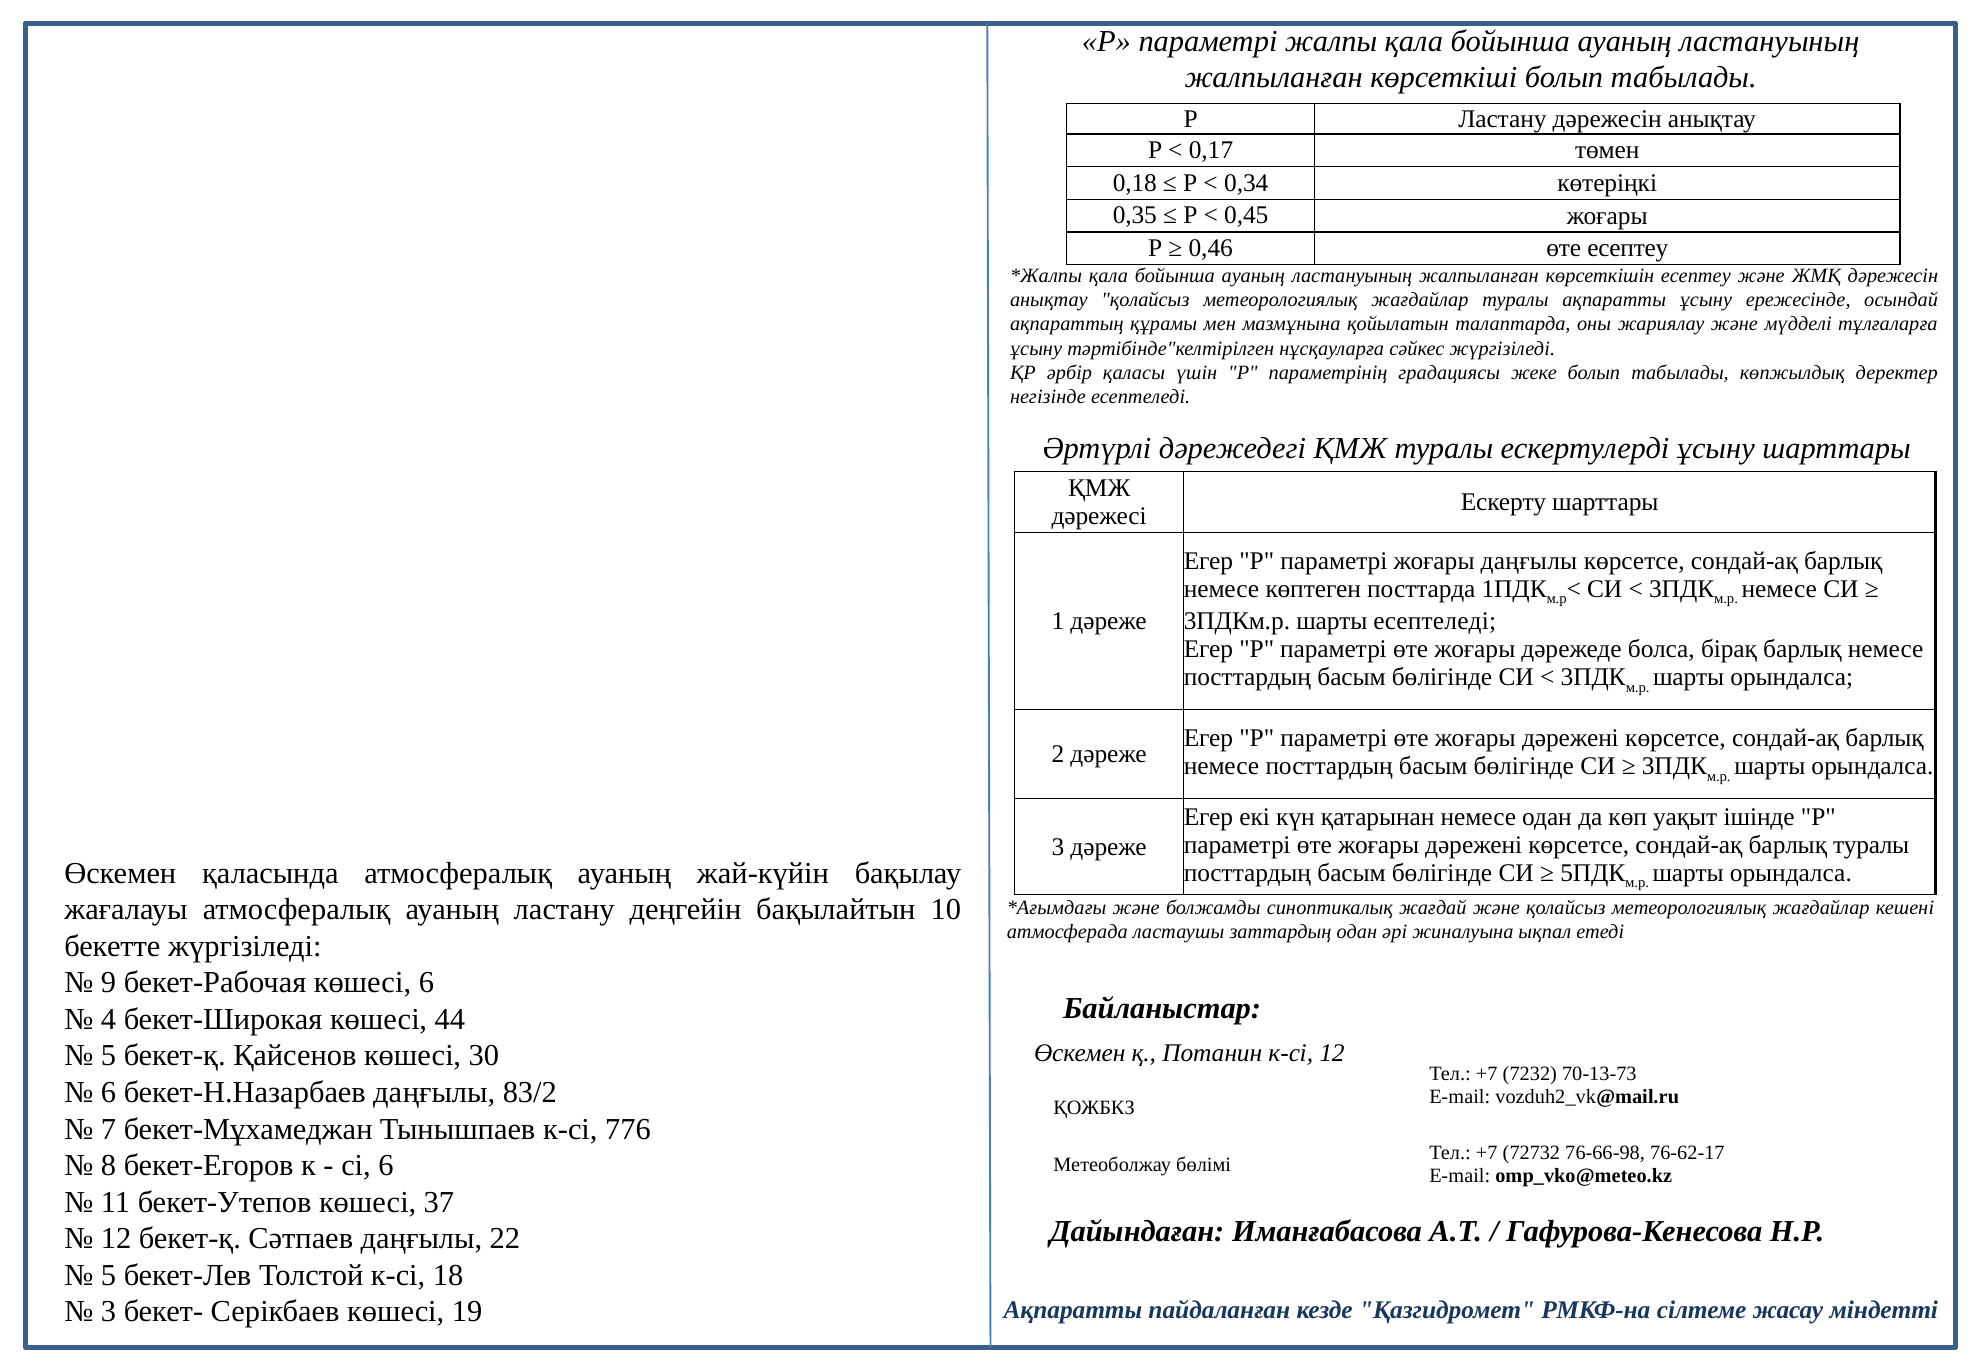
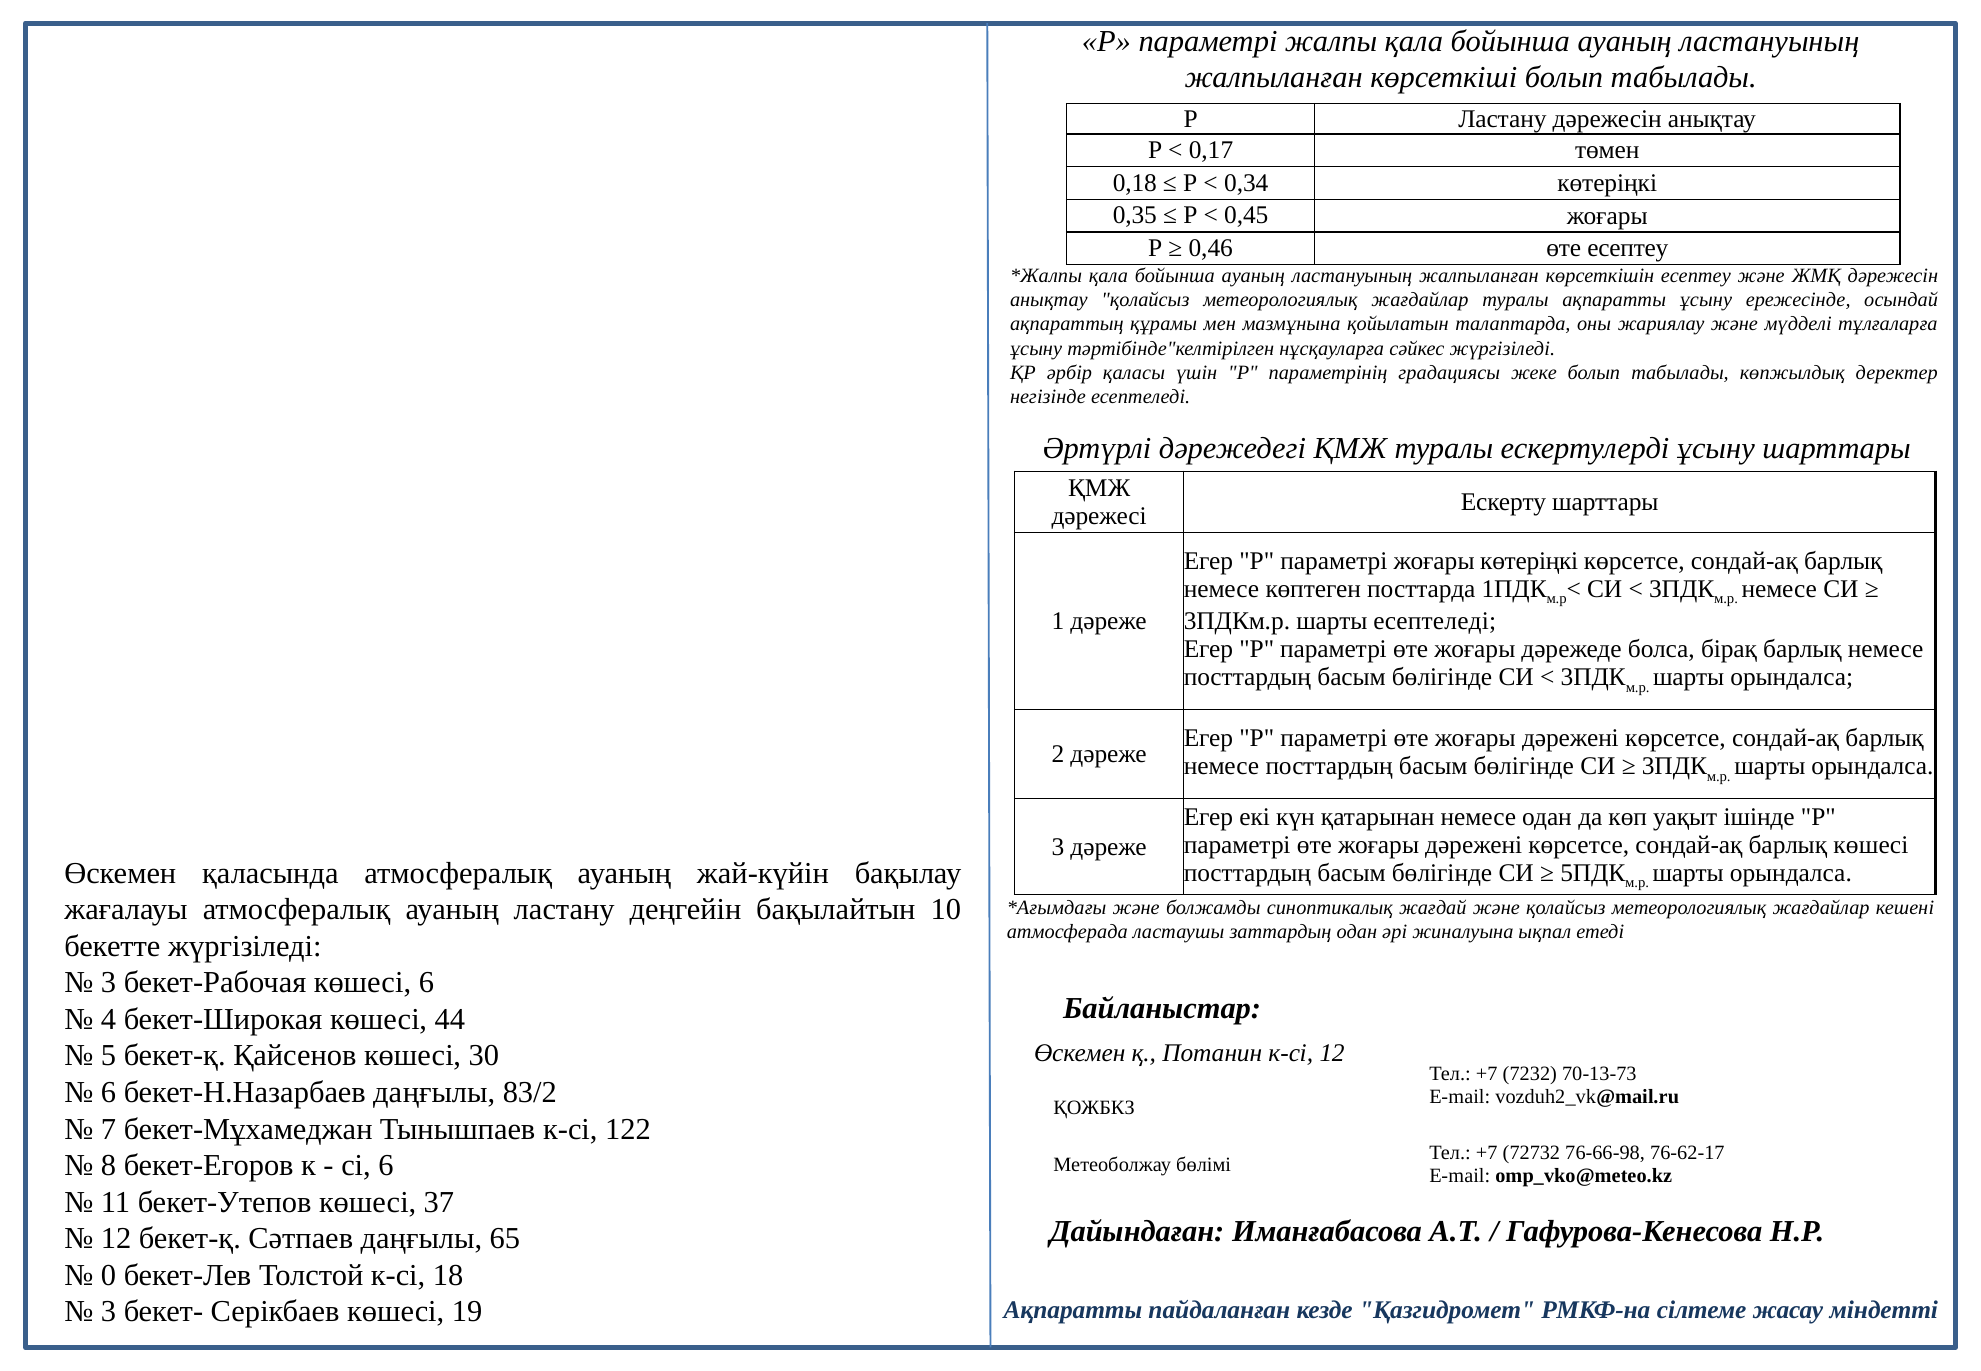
жоғары даңғылы: даңғылы -> көтеріңкі
барлық туралы: туралы -> көшесі
9 at (109, 983): 9 -> 3
776: 776 -> 122
22: 22 -> 65
5 at (109, 1276): 5 -> 0
